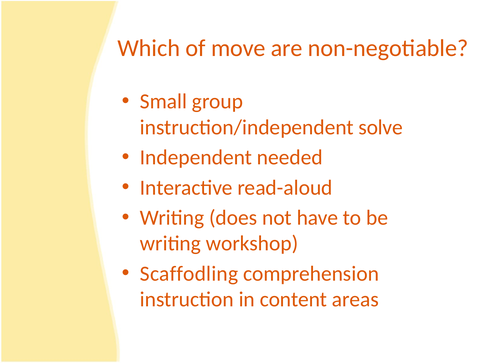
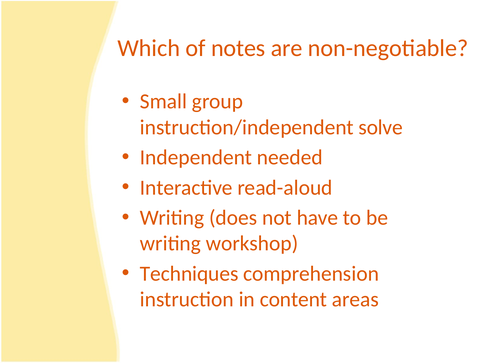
move: move -> notes
Scaffodling: Scaffodling -> Techniques
